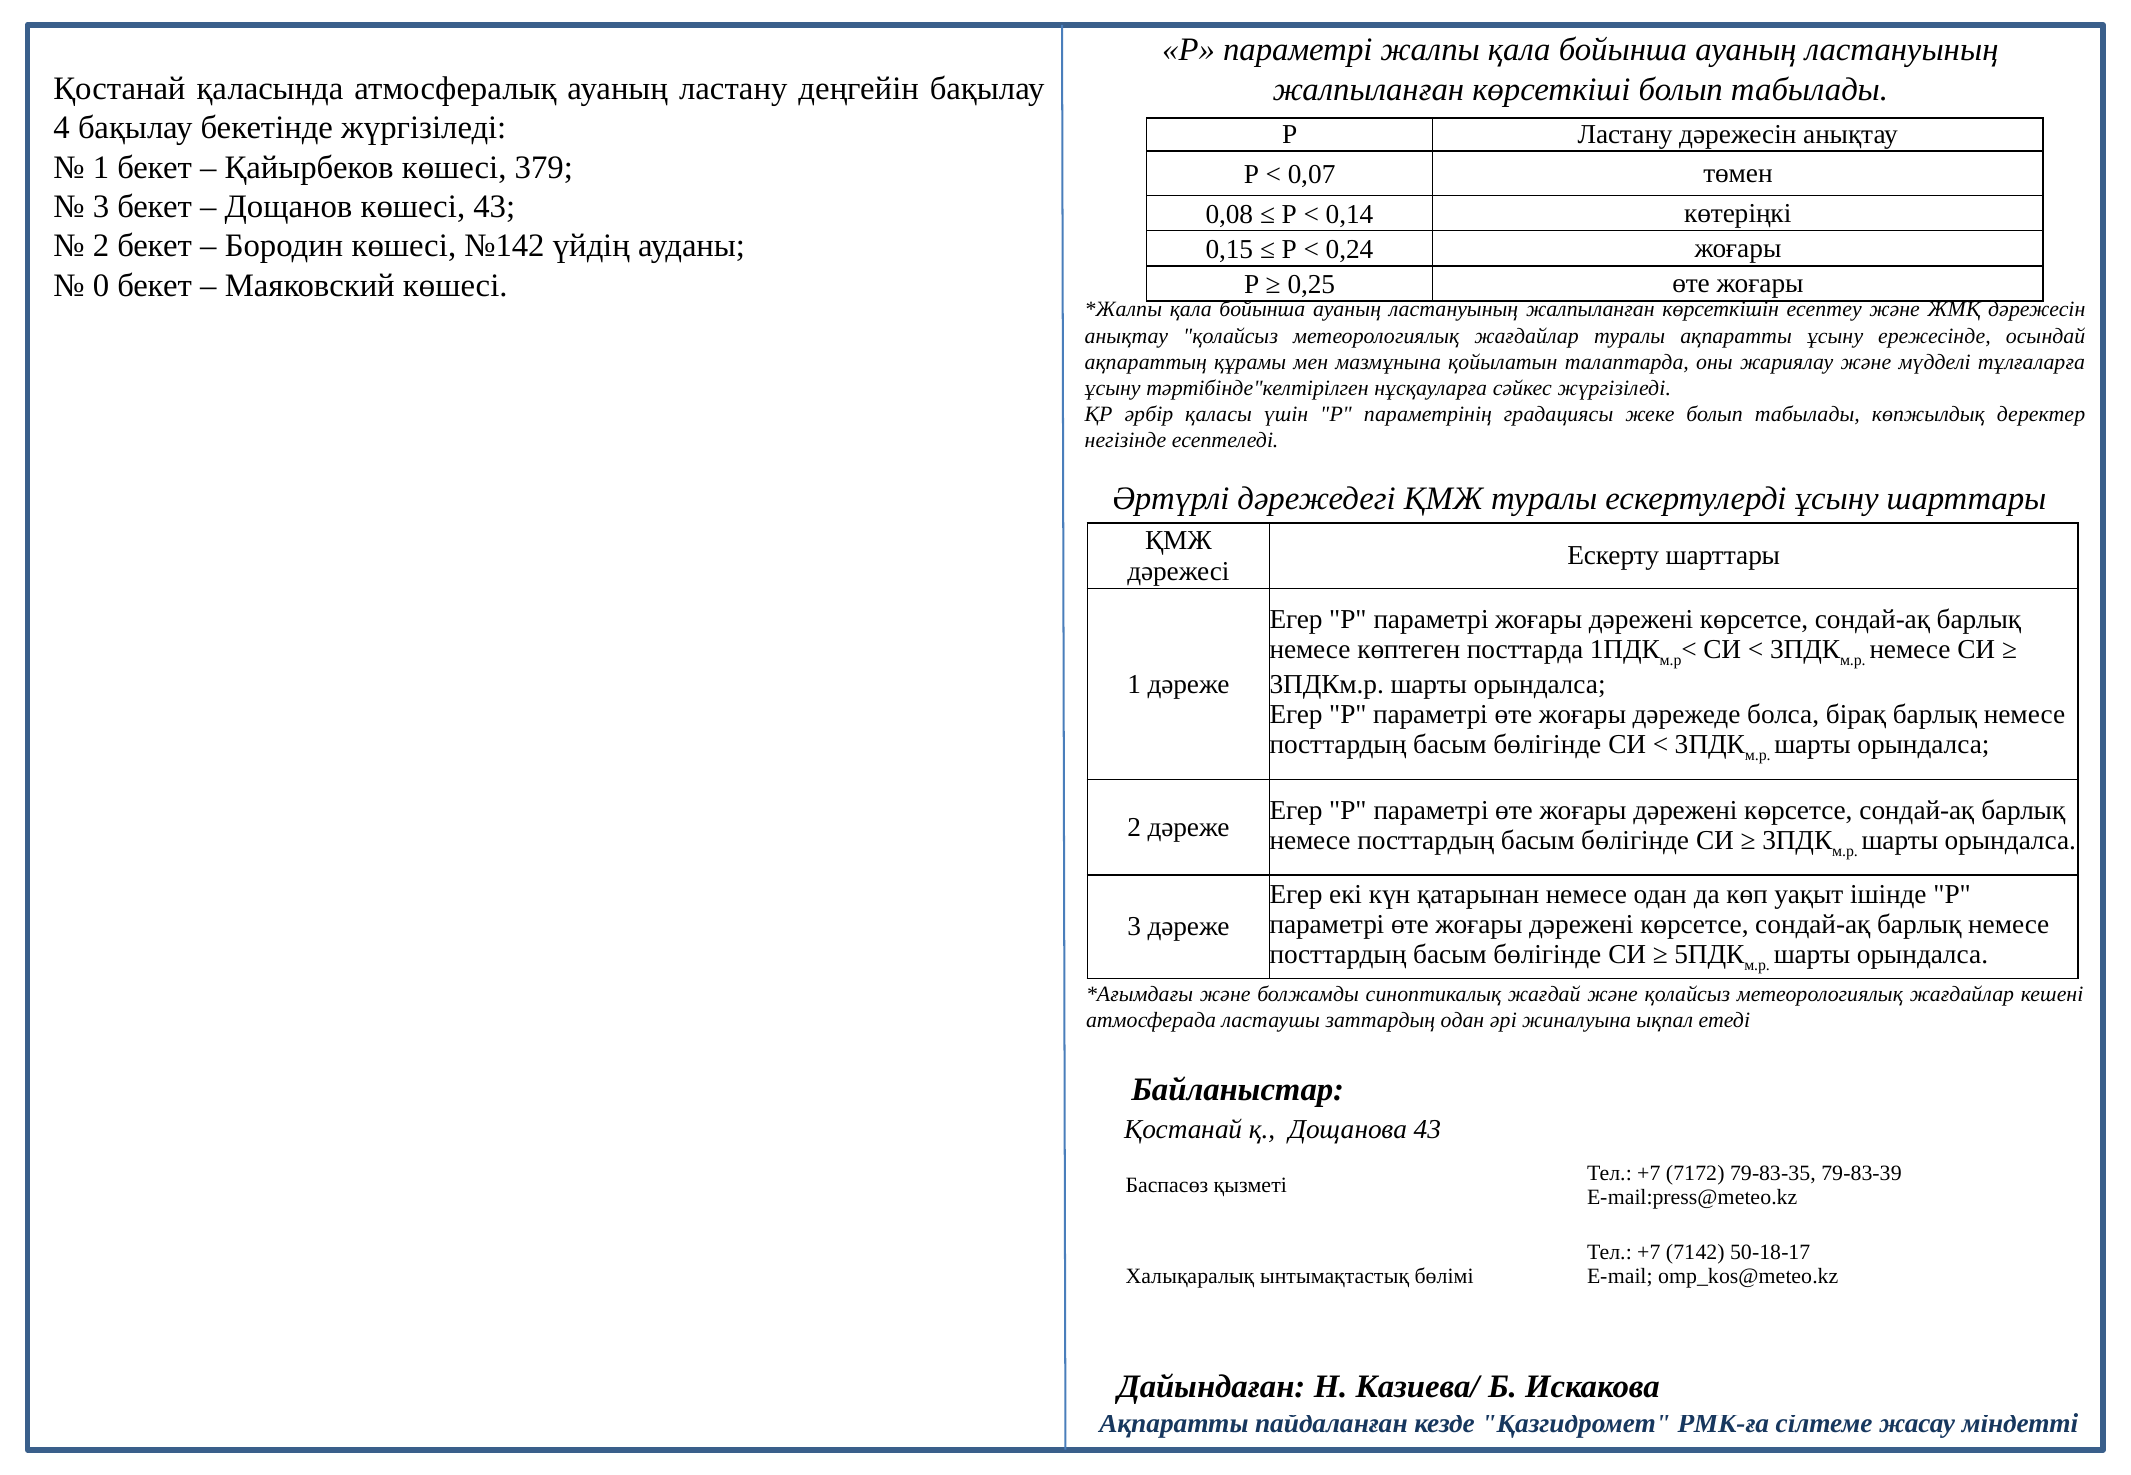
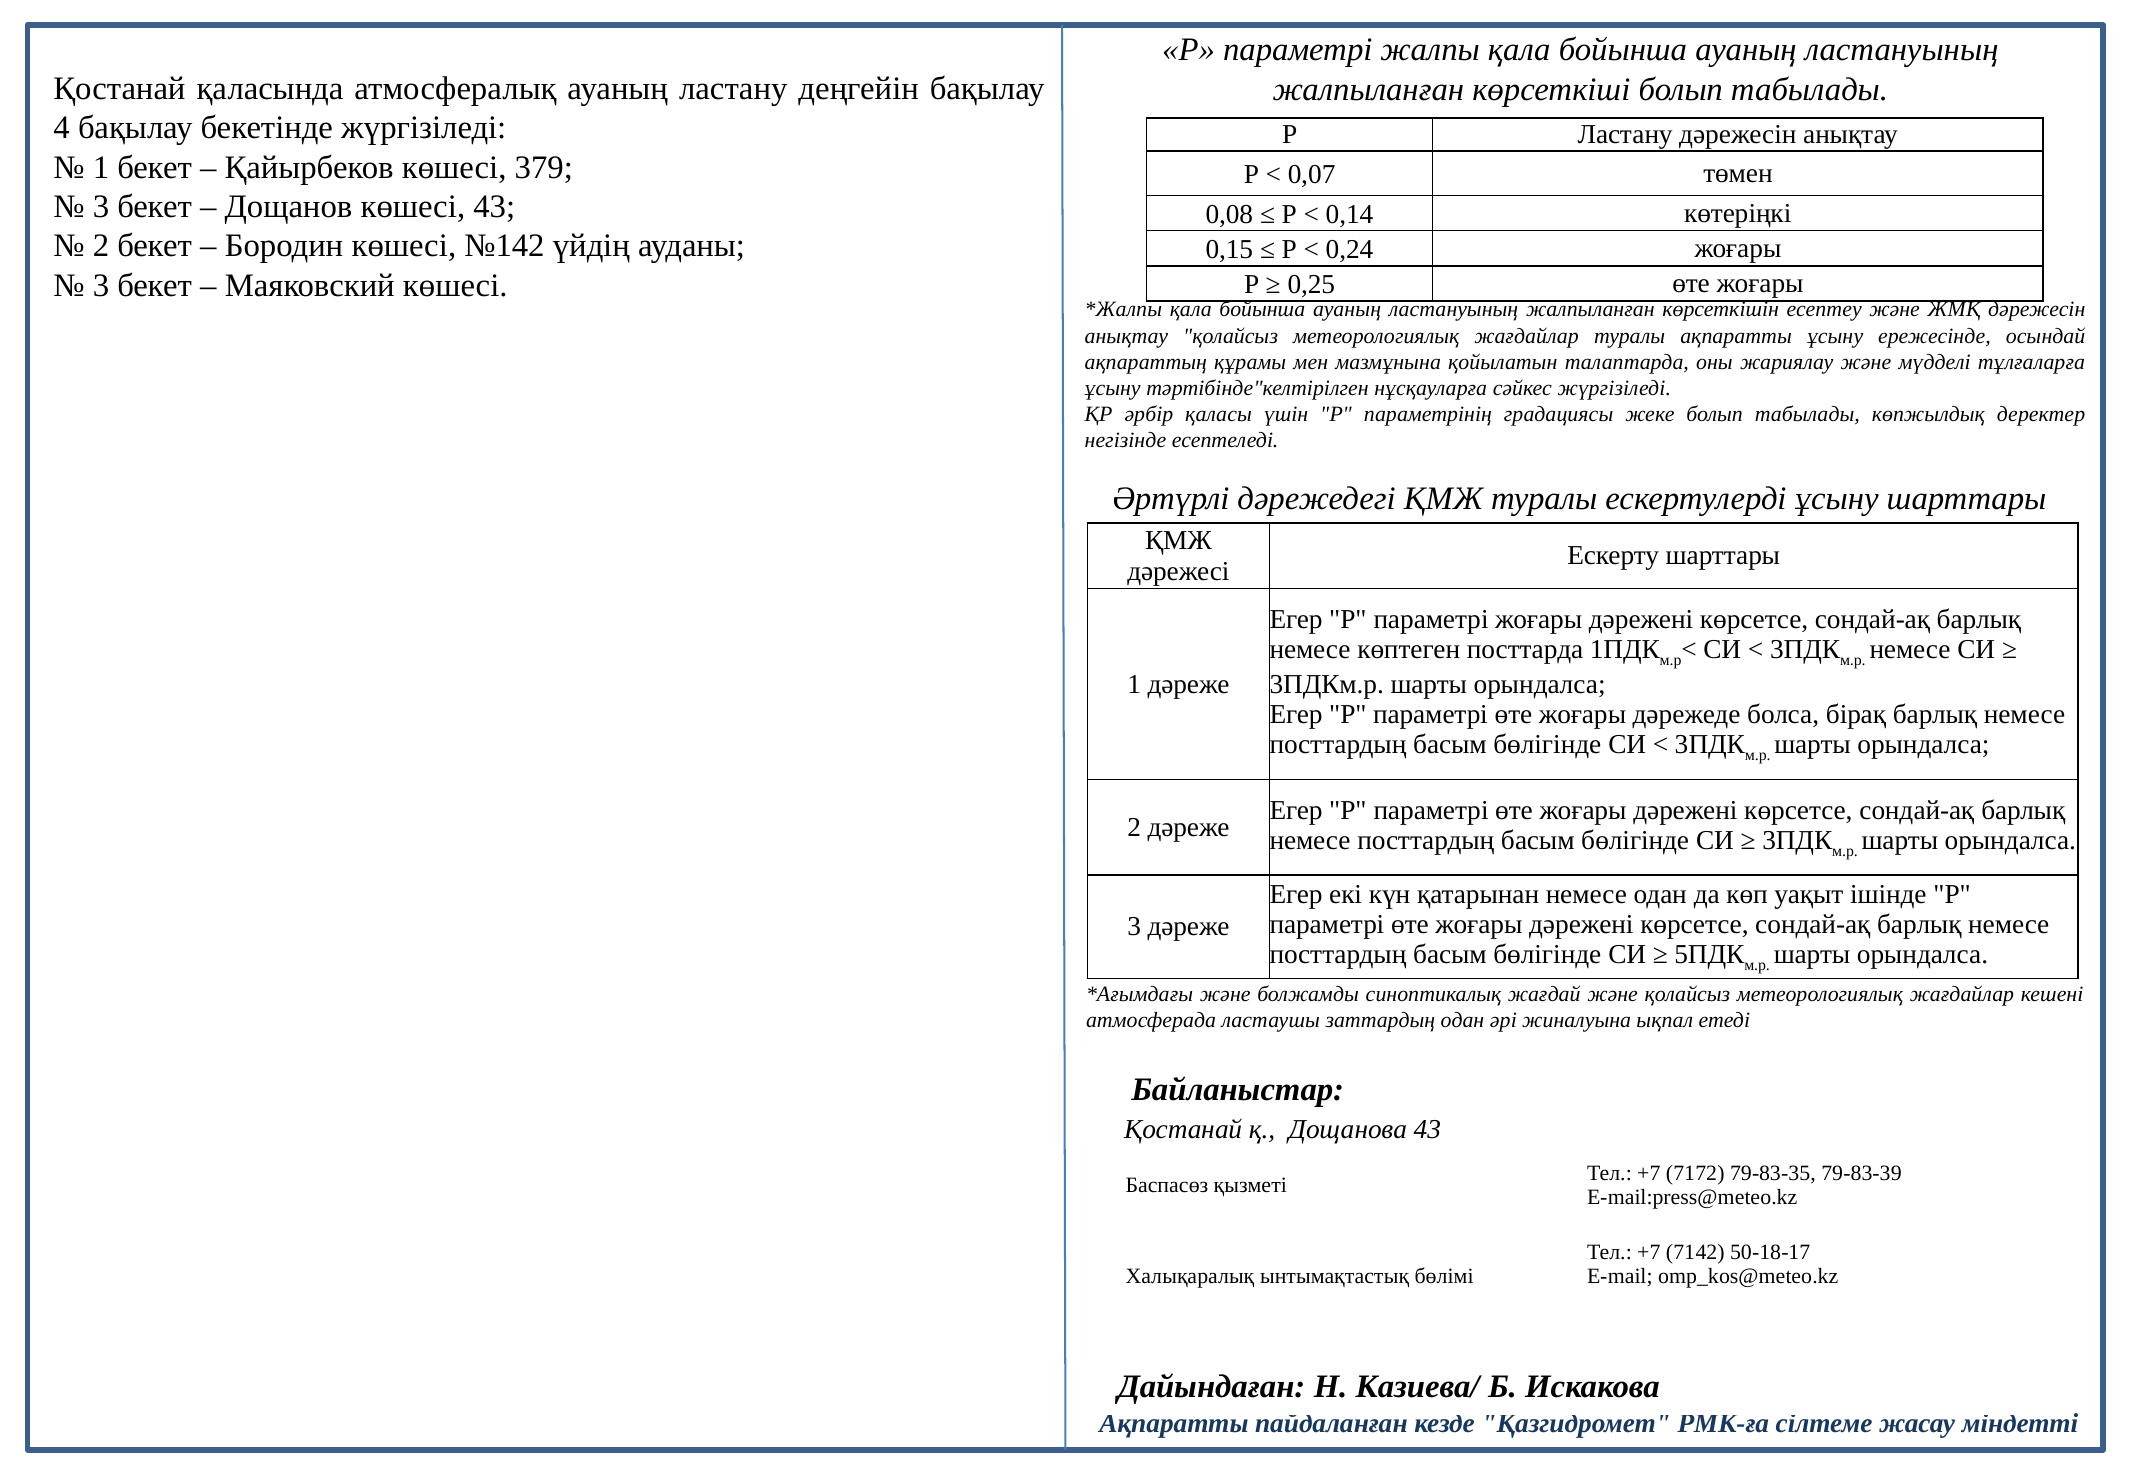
0 at (101, 285): 0 -> 3
